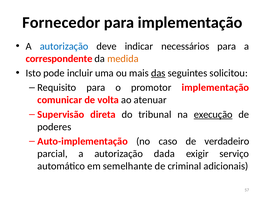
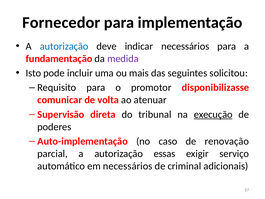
correspondente: correspondente -> fundamentação
medida colour: orange -> purple
das underline: present -> none
promotor implementação: implementação -> disponibilizasse
verdadeiro: verdadeiro -> renovação
dada: dada -> essas
em semelhante: semelhante -> necessários
